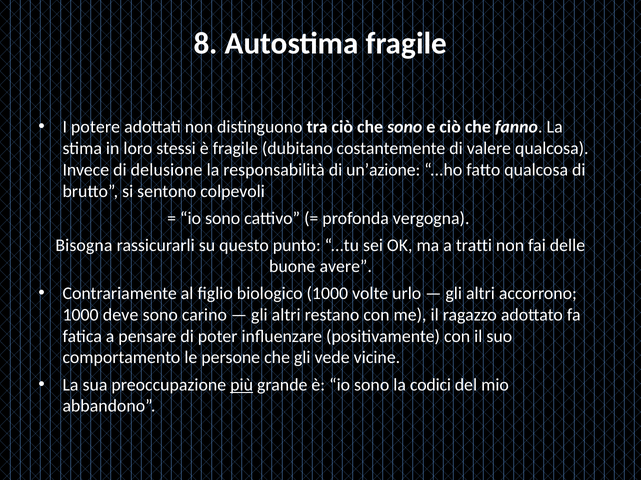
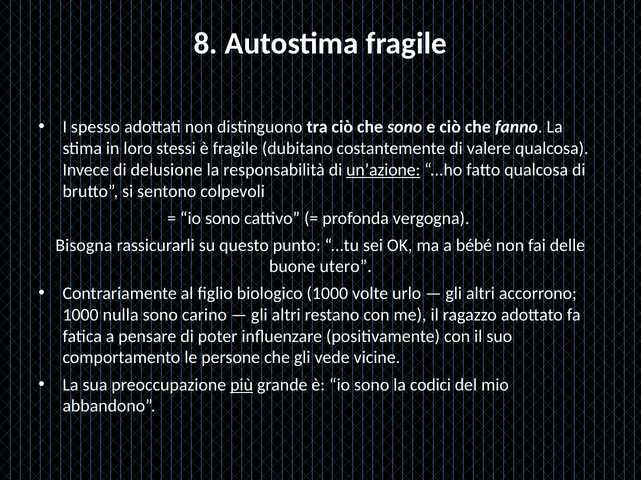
potere: potere -> spesso
un’azione underline: none -> present
tratti: tratti -> bébé
avere: avere -> utero
deve: deve -> nulla
